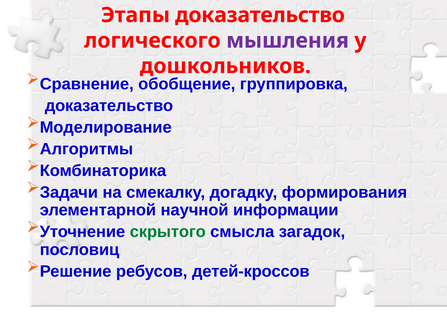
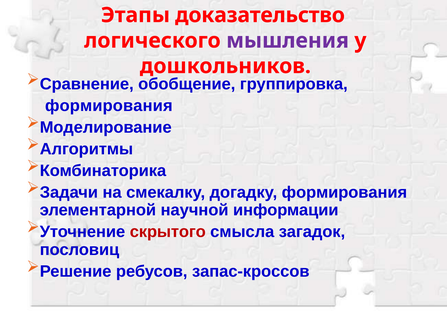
доказательство at (109, 106): доказательство -> формирования
скрытого colour: green -> red
детей-кроссов: детей-кроссов -> запас-кроссов
